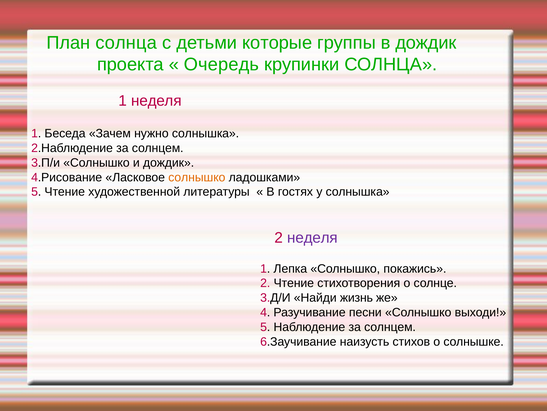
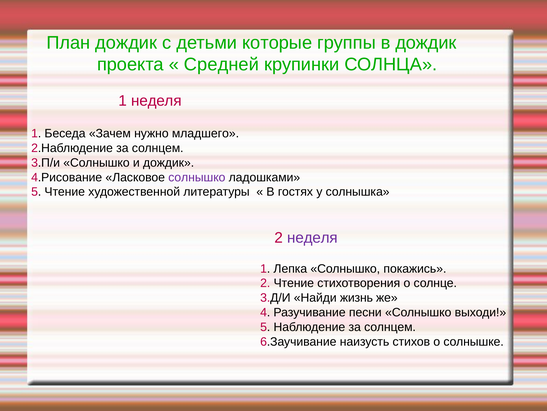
План солнца: солнца -> дождик
Очередь: Очередь -> Средней
нужно солнышка: солнышка -> младшего
солнышко at (197, 177) colour: orange -> purple
